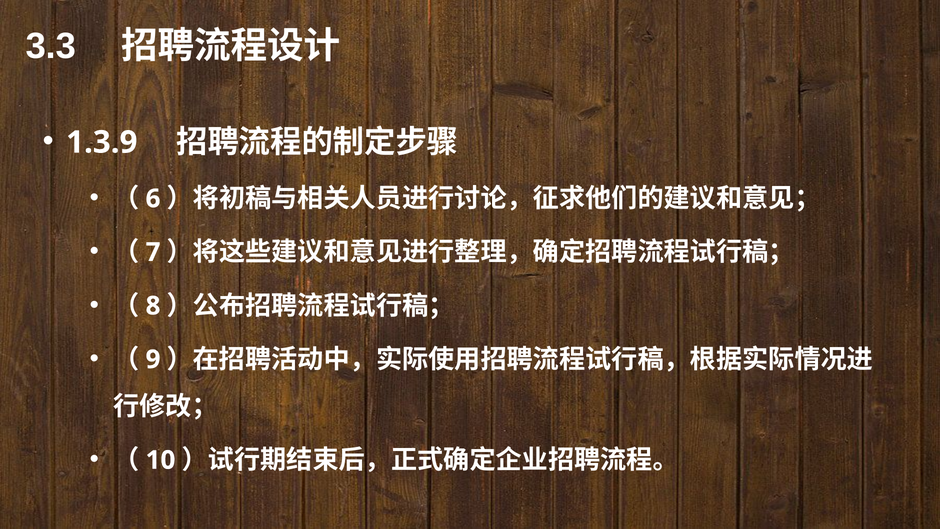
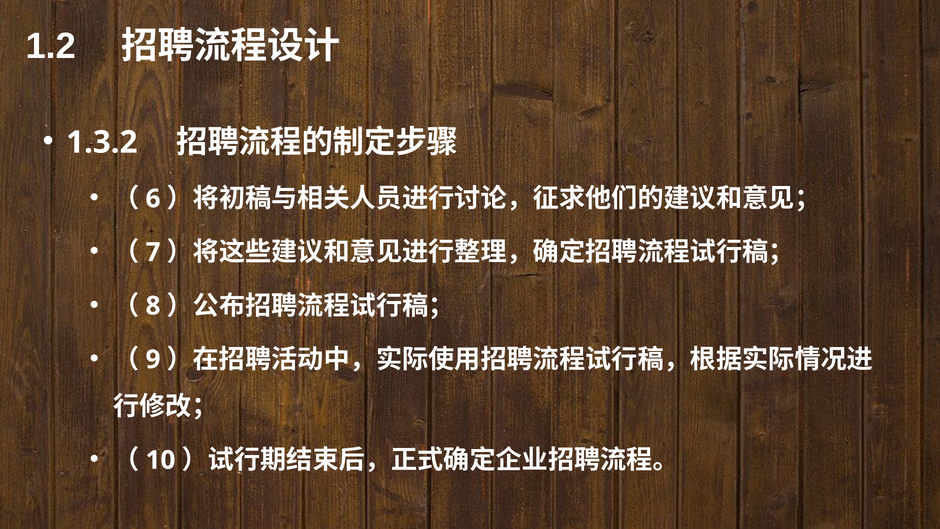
3.3: 3.3 -> 1.2
1.3.9: 1.3.9 -> 1.3.2
